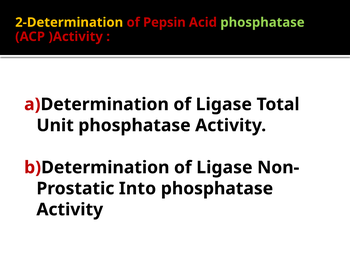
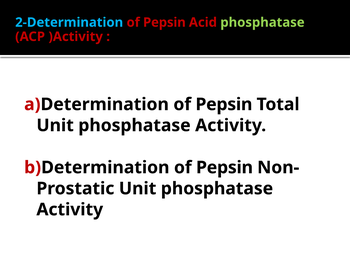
2-Determination colour: yellow -> light blue
a)Determination of Ligase: Ligase -> Pepsin
b)Determination of Ligase: Ligase -> Pepsin
Into at (138, 188): Into -> Unit
